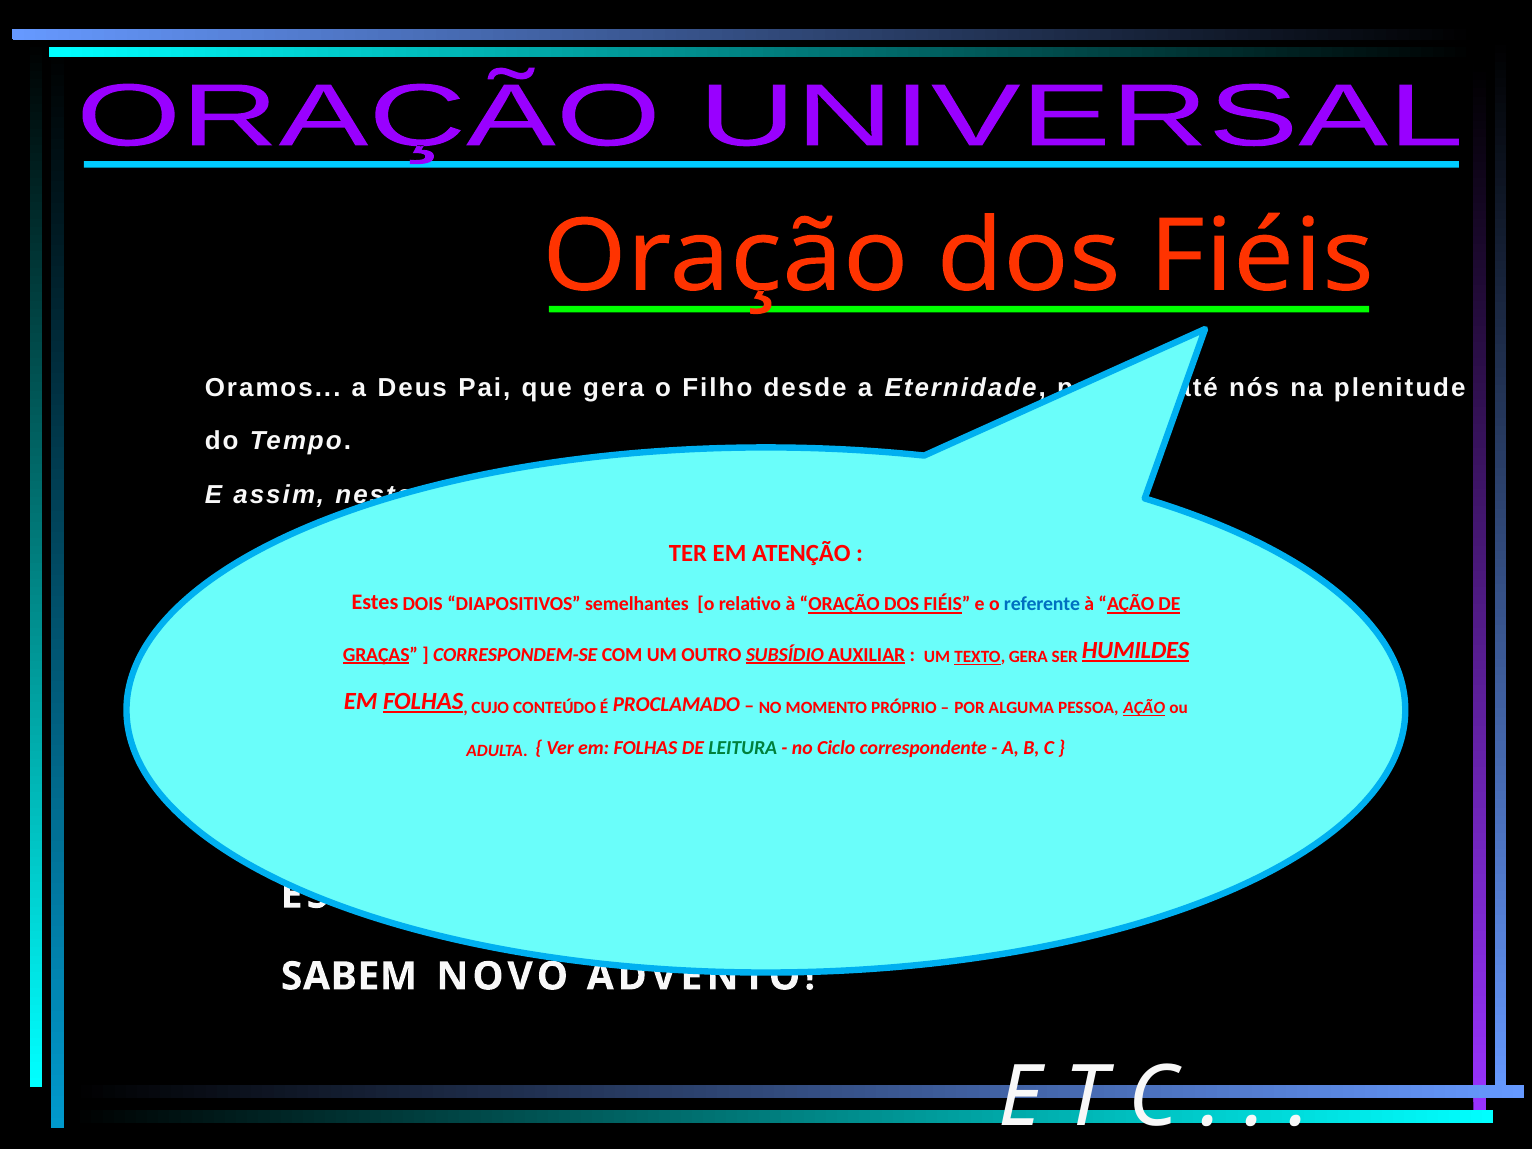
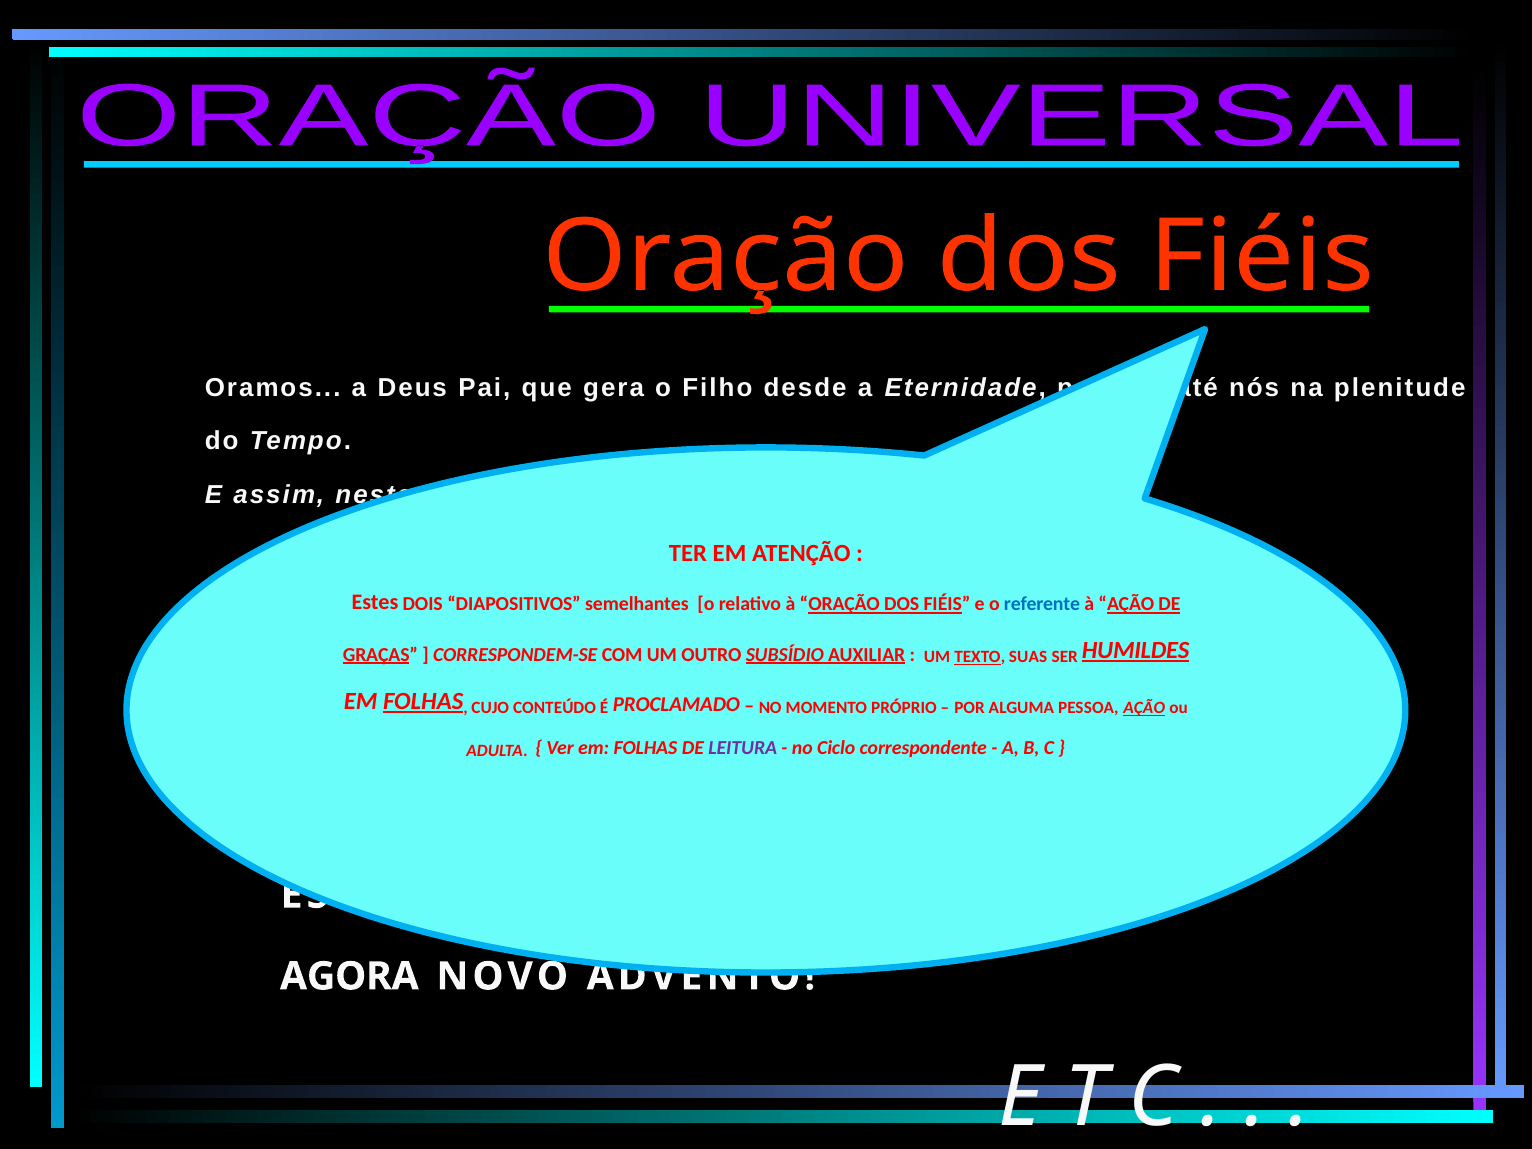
GERA at (1028, 657): GERA -> SUAS
LEITURA colour: green -> purple
SABEM: SABEM -> AGORA
